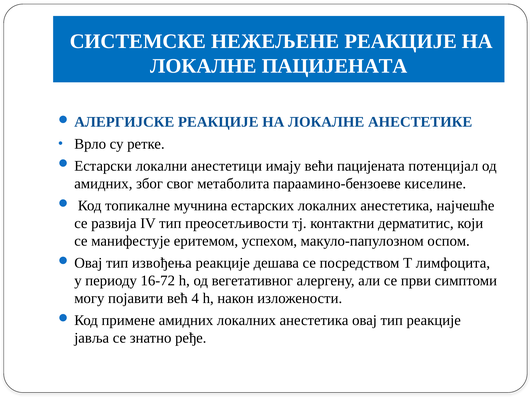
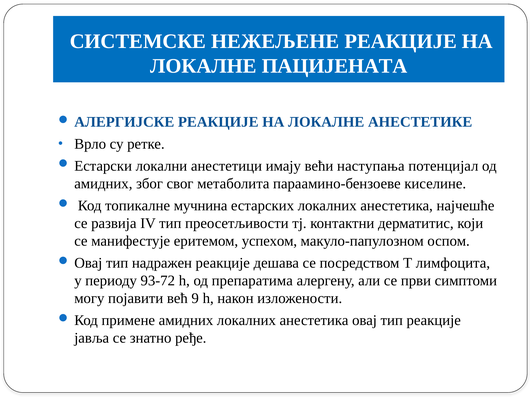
већи пацијената: пацијената -> наступања
извођења: извођења -> надражен
16-72: 16-72 -> 93-72
вегетативног: вегетативног -> препаратима
4: 4 -> 9
